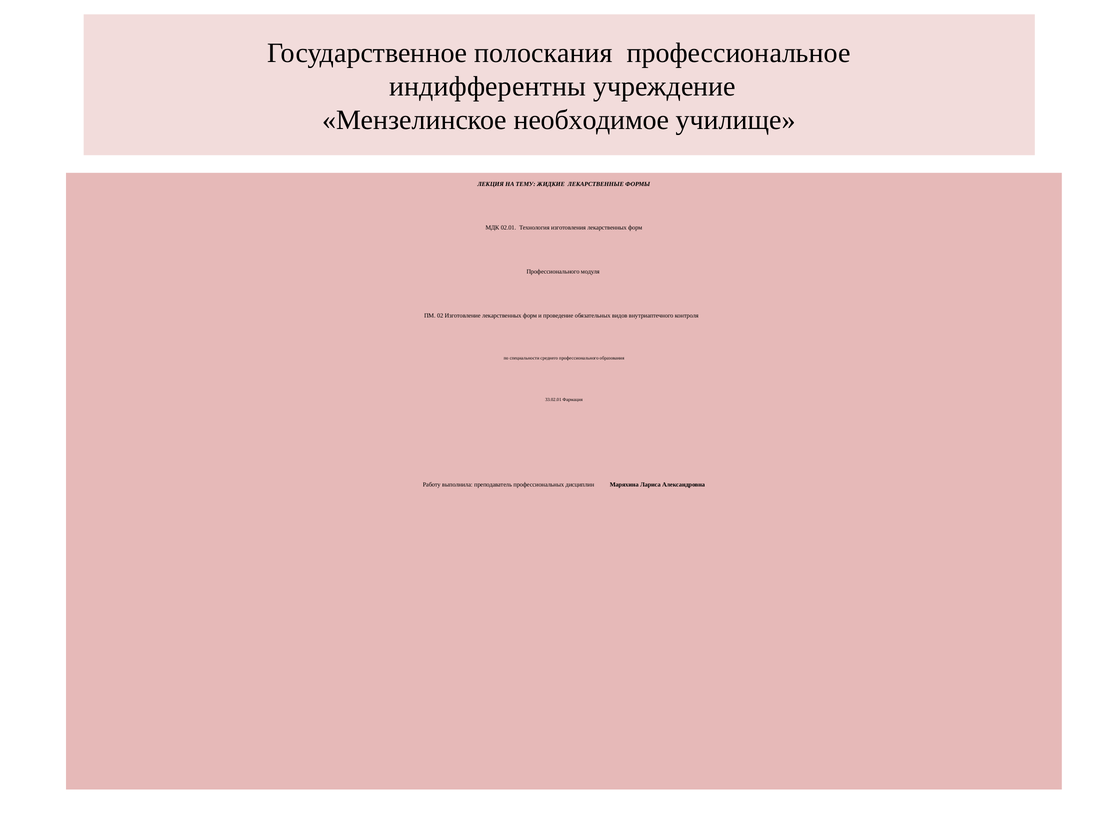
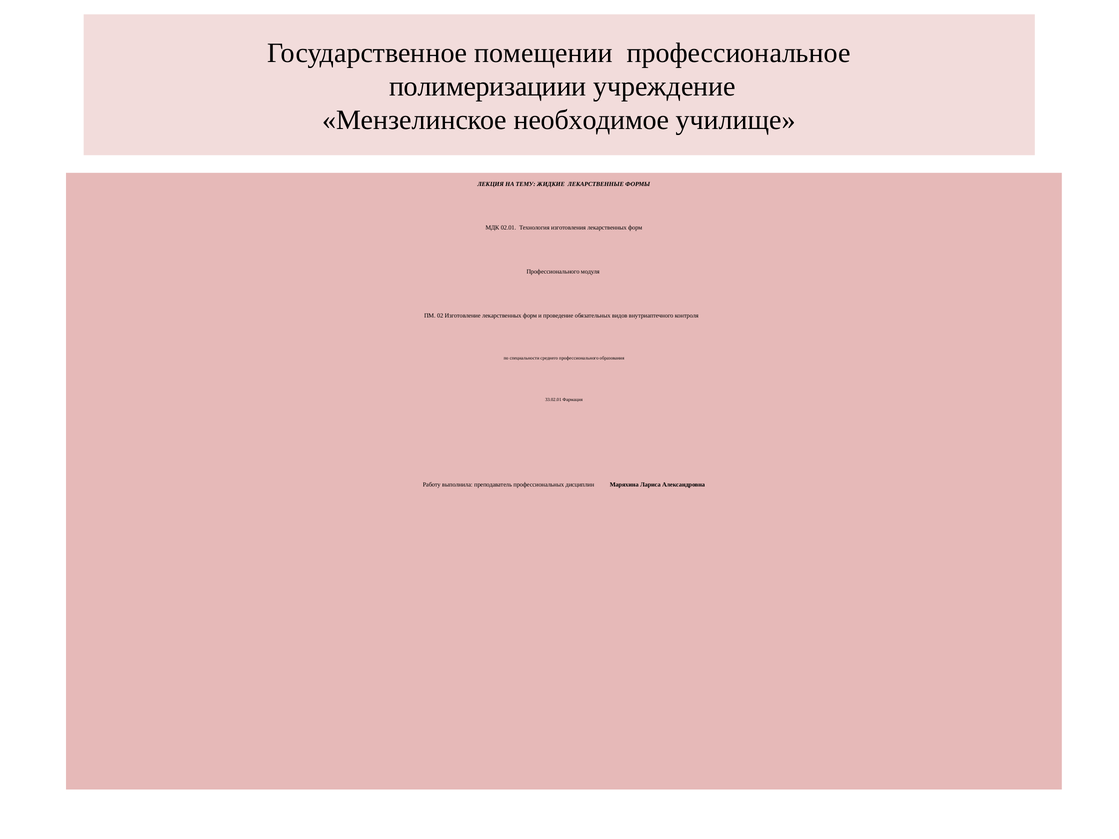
полоскания: полоскания -> помещении
индифферентны: индифферентны -> полимеризациии
